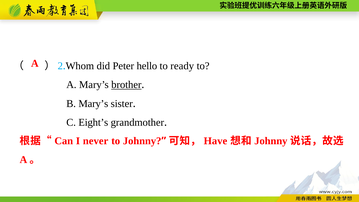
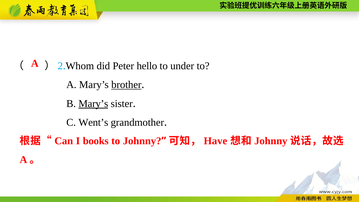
ready: ready -> under
Mary’s at (93, 104) underline: none -> present
Eight’s: Eight’s -> Went’s
never: never -> books
